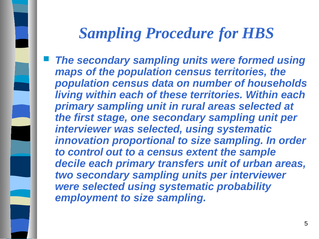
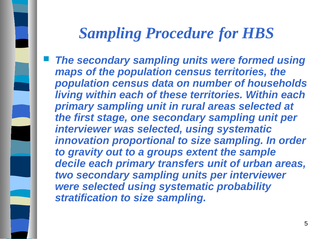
control: control -> gravity
a census: census -> groups
employment: employment -> stratification
